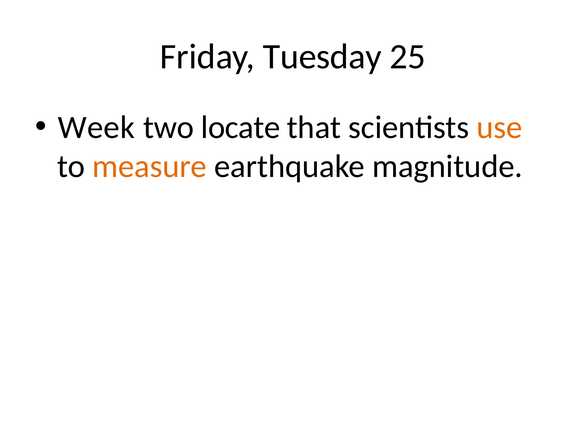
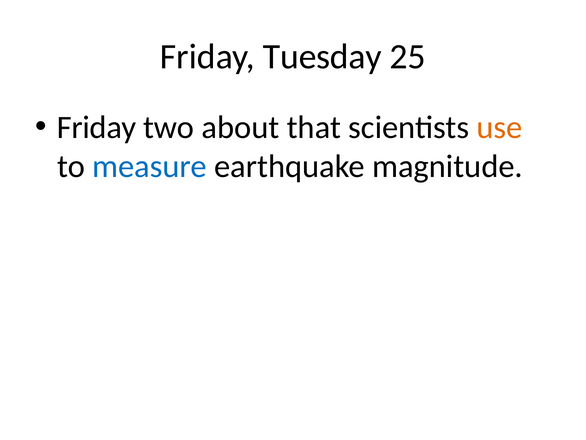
Week at (96, 127): Week -> Friday
locate: locate -> about
measure colour: orange -> blue
